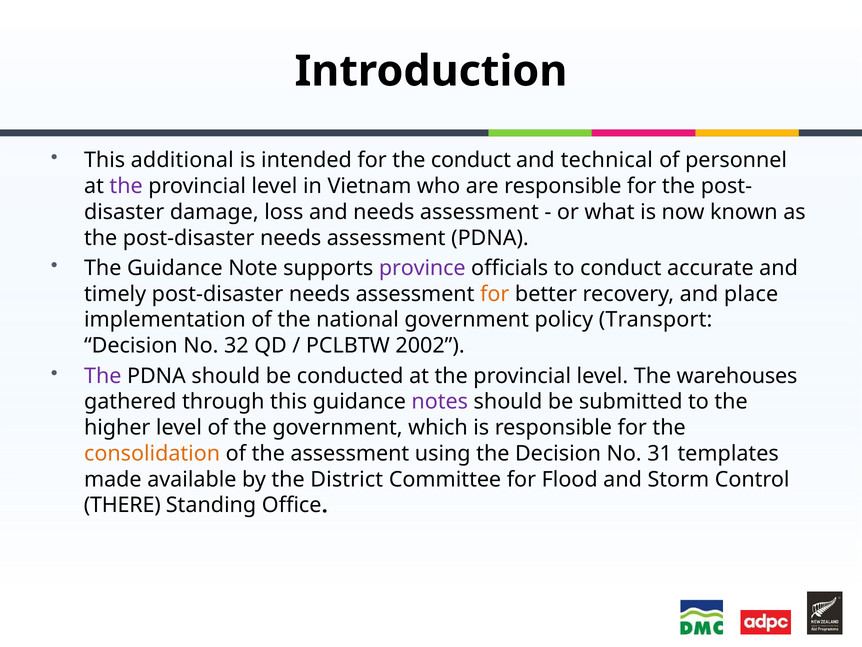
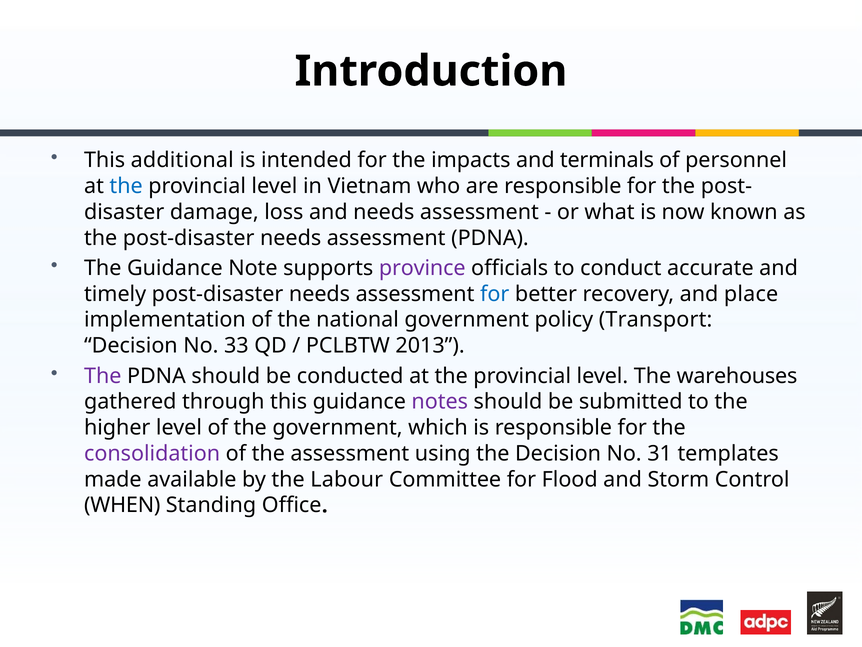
the conduct: conduct -> impacts
technical: technical -> terminals
the at (126, 186) colour: purple -> blue
for at (495, 294) colour: orange -> blue
32: 32 -> 33
2002: 2002 -> 2013
consolidation colour: orange -> purple
District: District -> Labour
THERE: THERE -> WHEN
